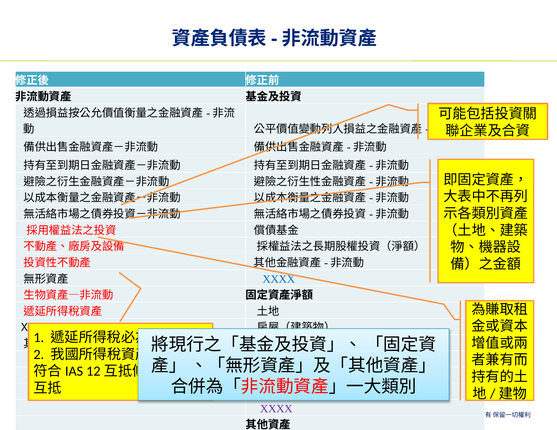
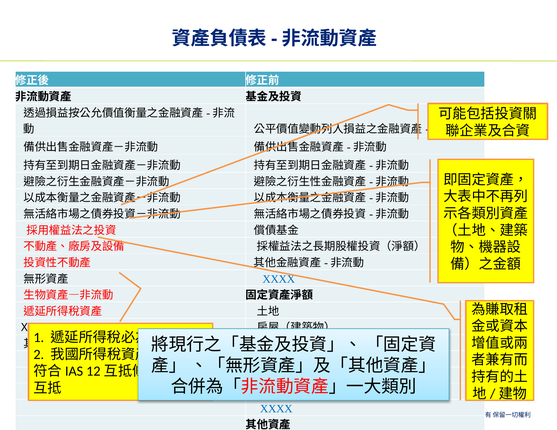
XXXX at (276, 409) colour: purple -> blue
